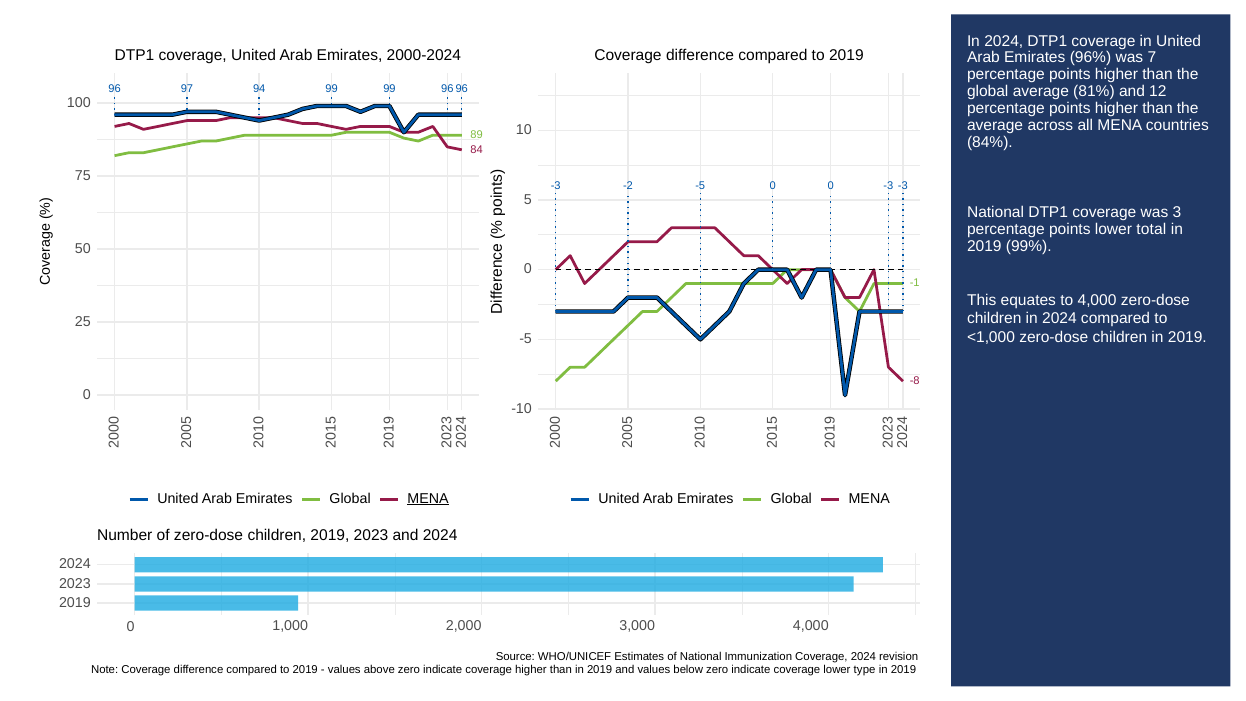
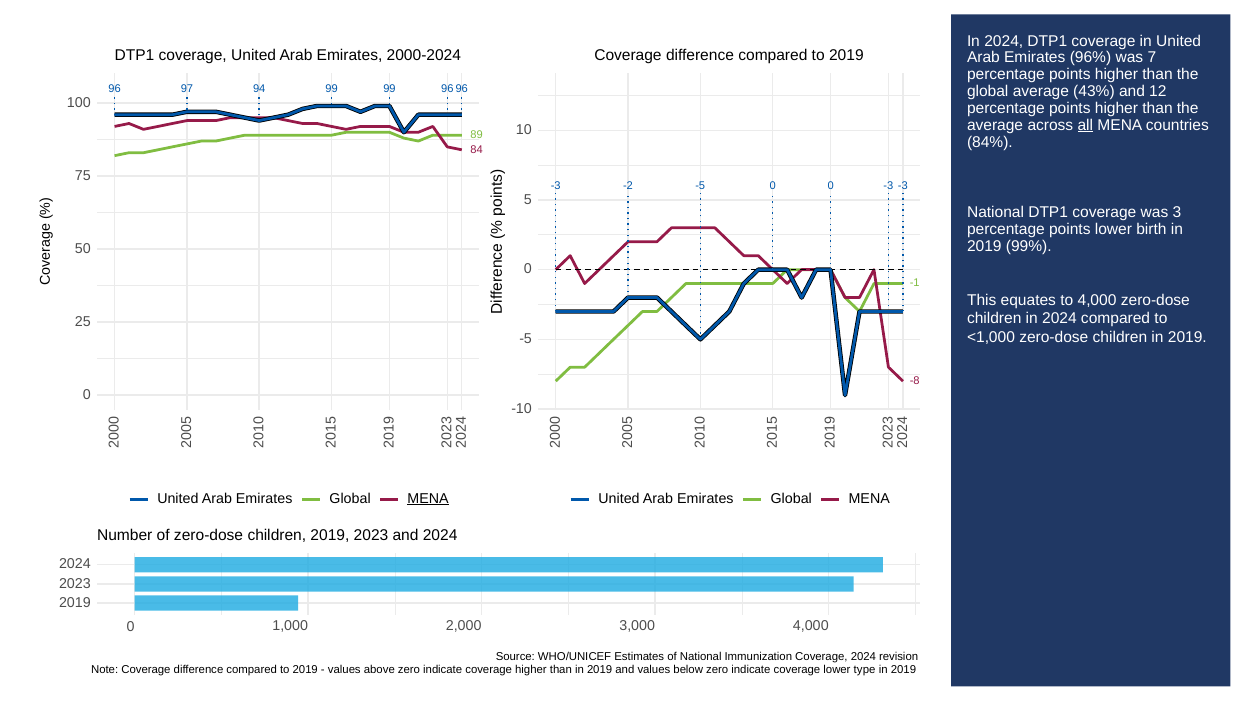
81%: 81% -> 43%
all underline: none -> present
total: total -> birth
